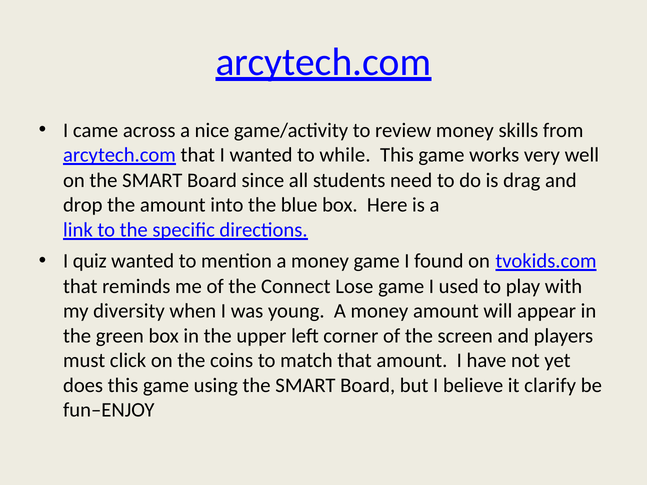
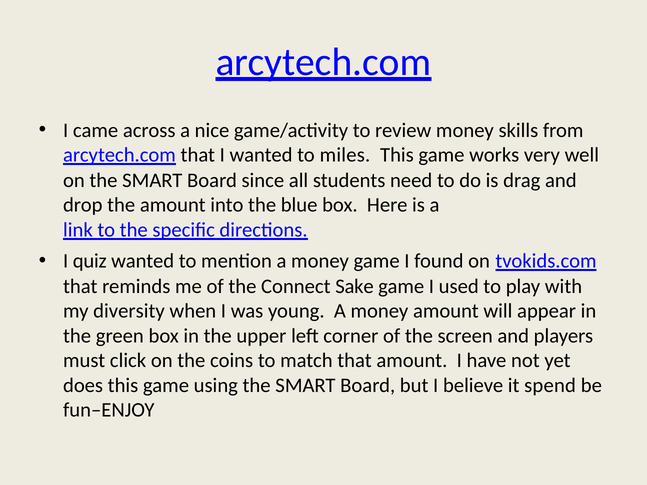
while: while -> miles
Lose: Lose -> Sake
clarify: clarify -> spend
